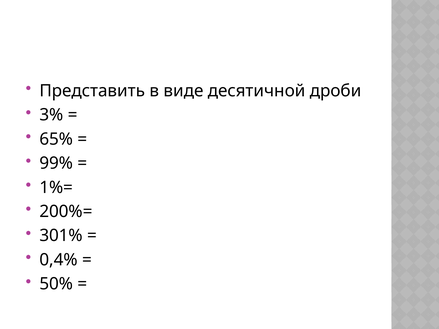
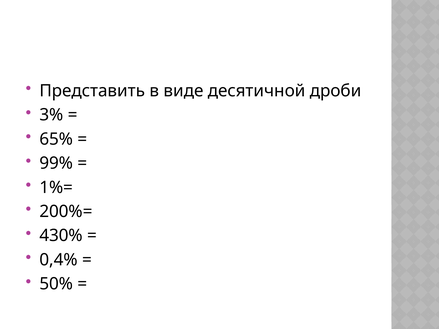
301%: 301% -> 430%
